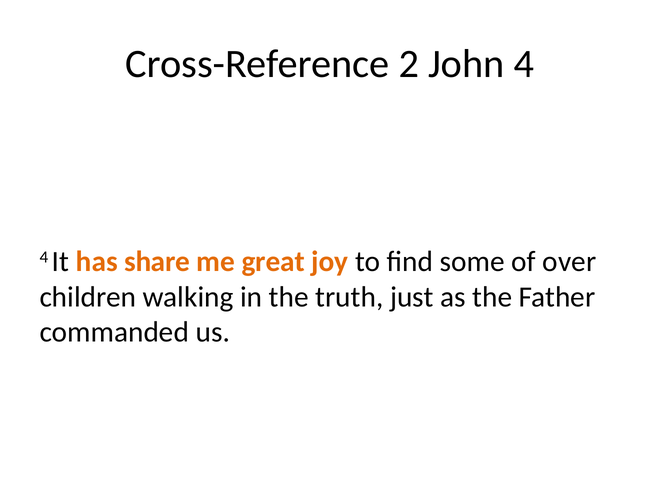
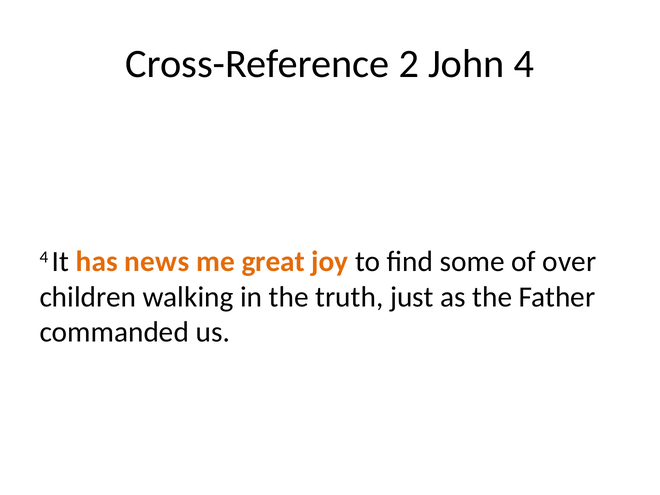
share: share -> news
